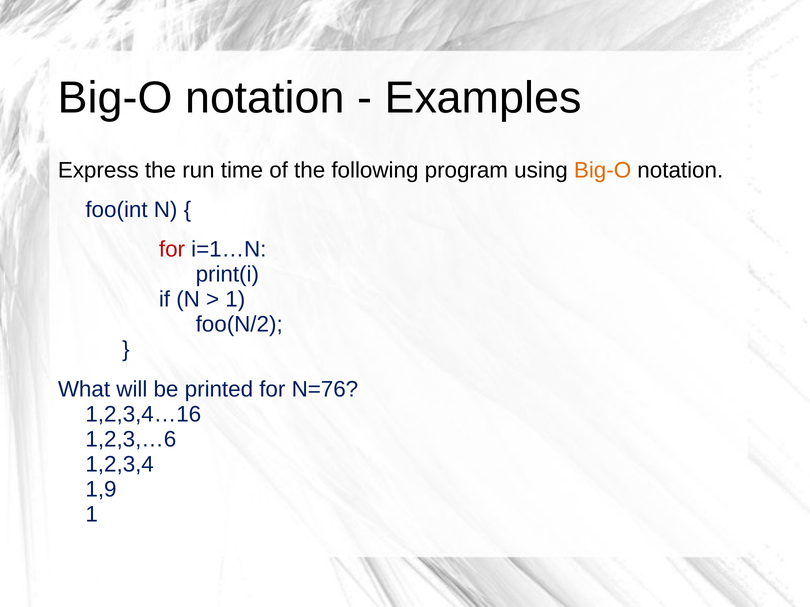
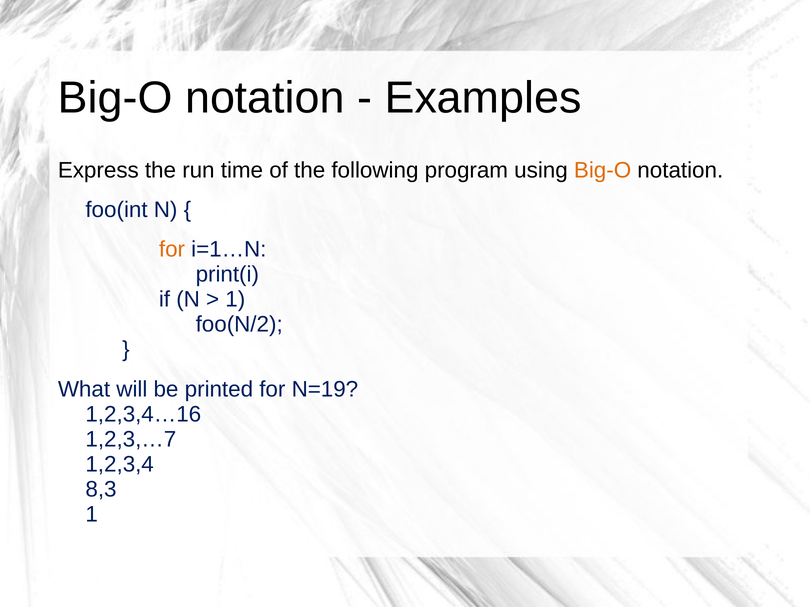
for at (172, 250) colour: red -> orange
N=76: N=76 -> N=19
1,2,3,…6: 1,2,3,…6 -> 1,2,3,…7
1,9: 1,9 -> 8,3
